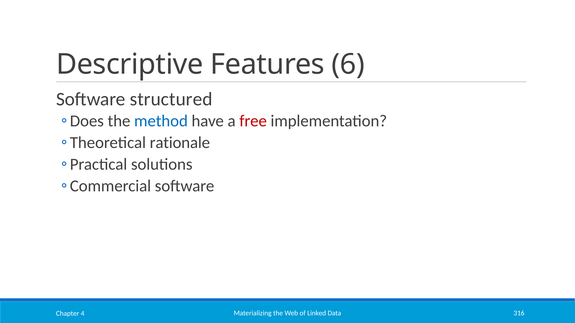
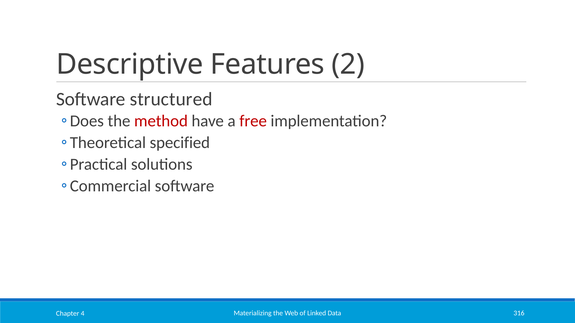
6: 6 -> 2
method colour: blue -> red
rationale: rationale -> specified
